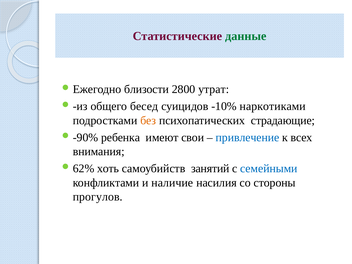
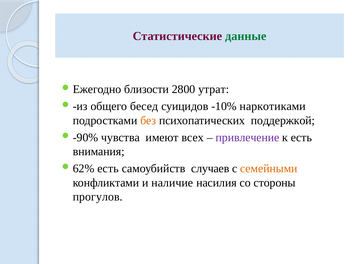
страдающие: страдающие -> поддержкой
ребенка: ребенка -> чувства
свои: свои -> всех
привлечение colour: blue -> purple
к всех: всех -> есть
хоть at (108, 169): хоть -> есть
занятий: занятий -> случаев
семейными colour: blue -> orange
